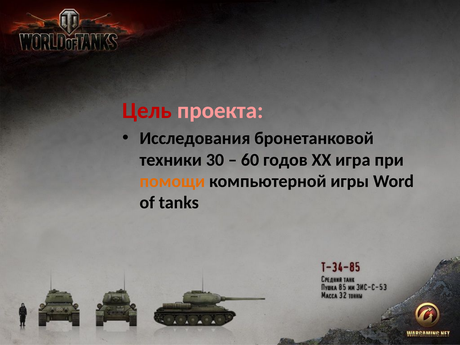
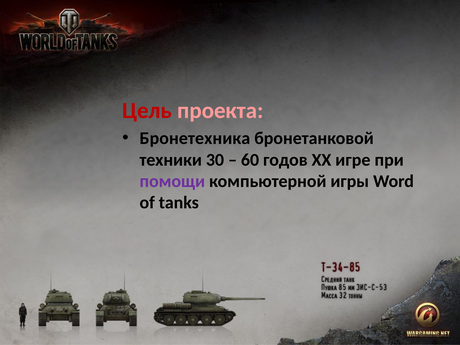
Исследования: Исследования -> Бронетехника
игра: игра -> игре
помощи colour: orange -> purple
